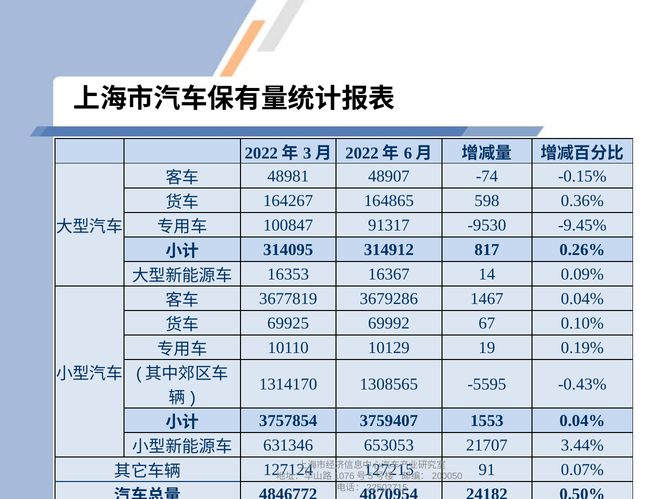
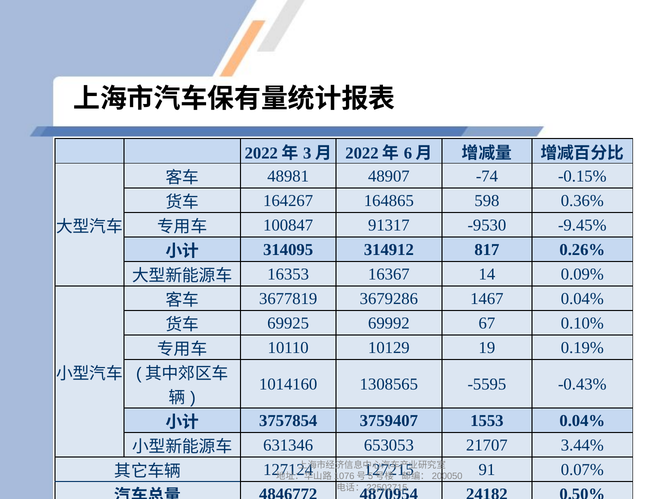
1314170: 1314170 -> 1014160
